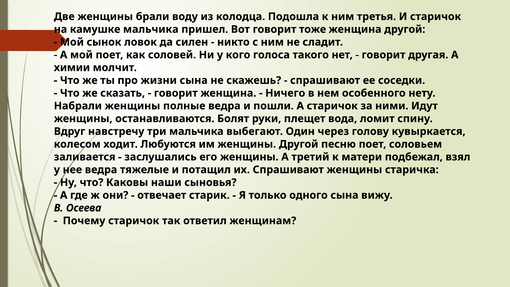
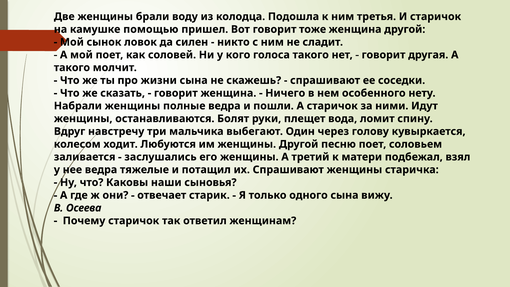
камушке мальчика: мальчика -> помощью
химии at (72, 68): химии -> такого
